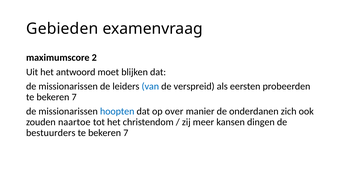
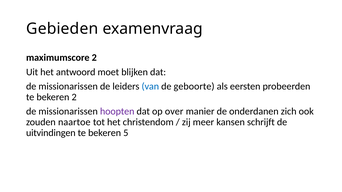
verspreid: verspreid -> geboorte
7 at (74, 97): 7 -> 2
hoopten colour: blue -> purple
dingen: dingen -> schrijft
bestuurders: bestuurders -> uitvindingen
7 at (126, 133): 7 -> 5
